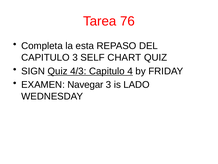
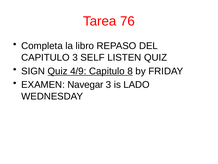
esta: esta -> libro
CHART: CHART -> LISTEN
4/3: 4/3 -> 4/9
4: 4 -> 8
